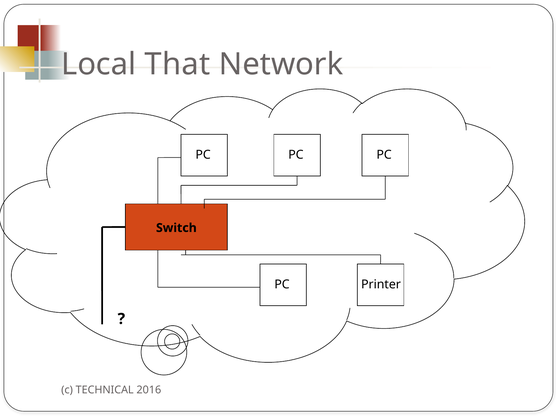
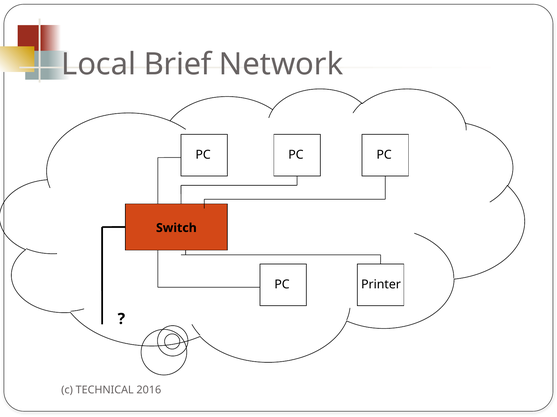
That: That -> Brief
